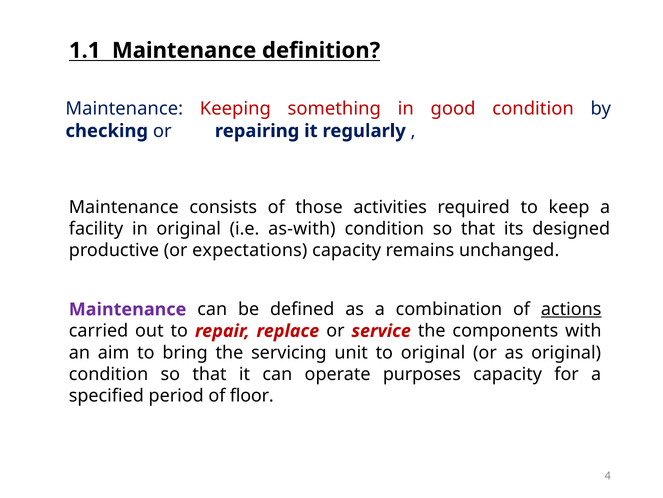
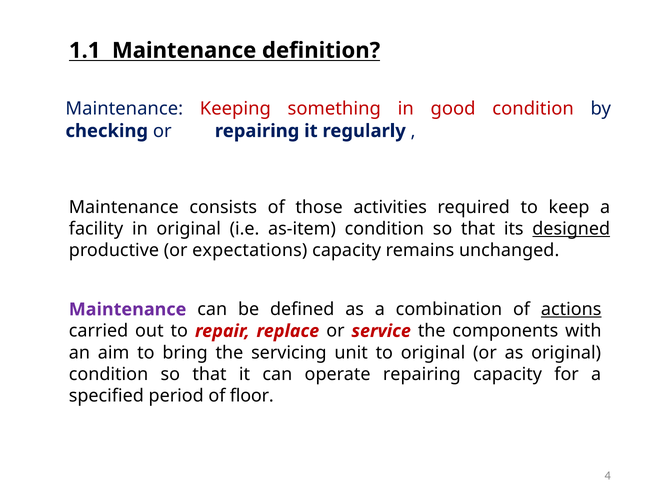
as-with: as-with -> as-item
designed underline: none -> present
operate purposes: purposes -> repairing
